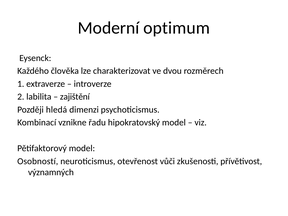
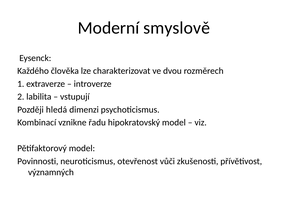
optimum: optimum -> smyslově
zajištění: zajištění -> vstupují
Osobností: Osobností -> Povinnosti
